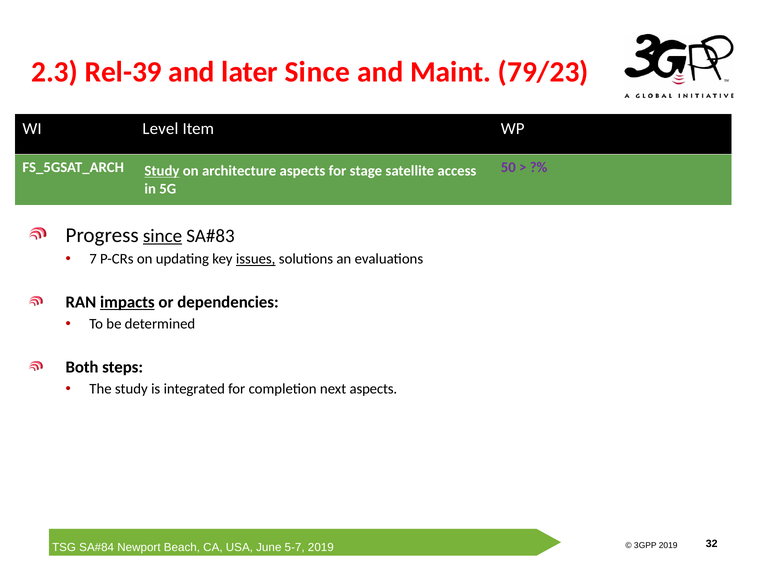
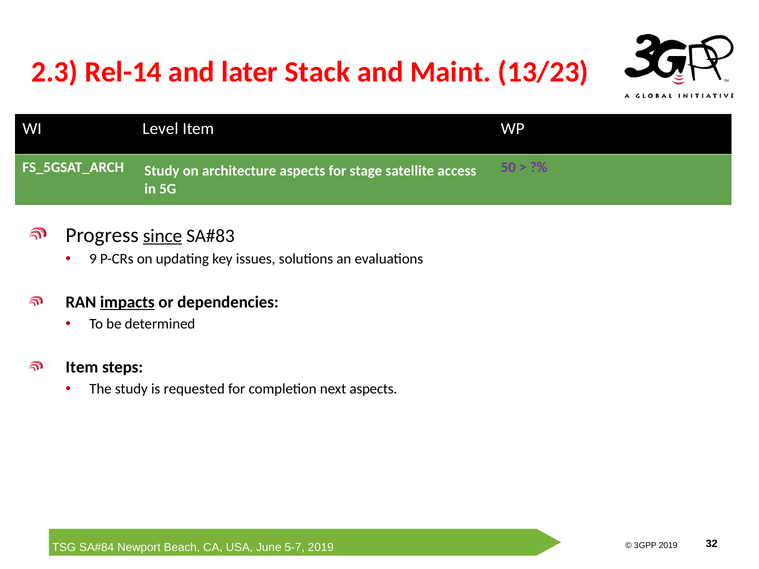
Rel-39: Rel-39 -> Rel-14
later Since: Since -> Stack
79/23: 79/23 -> 13/23
Study at (162, 171) underline: present -> none
7: 7 -> 9
issues underline: present -> none
Both at (82, 367): Both -> Item
integrated: integrated -> requested
